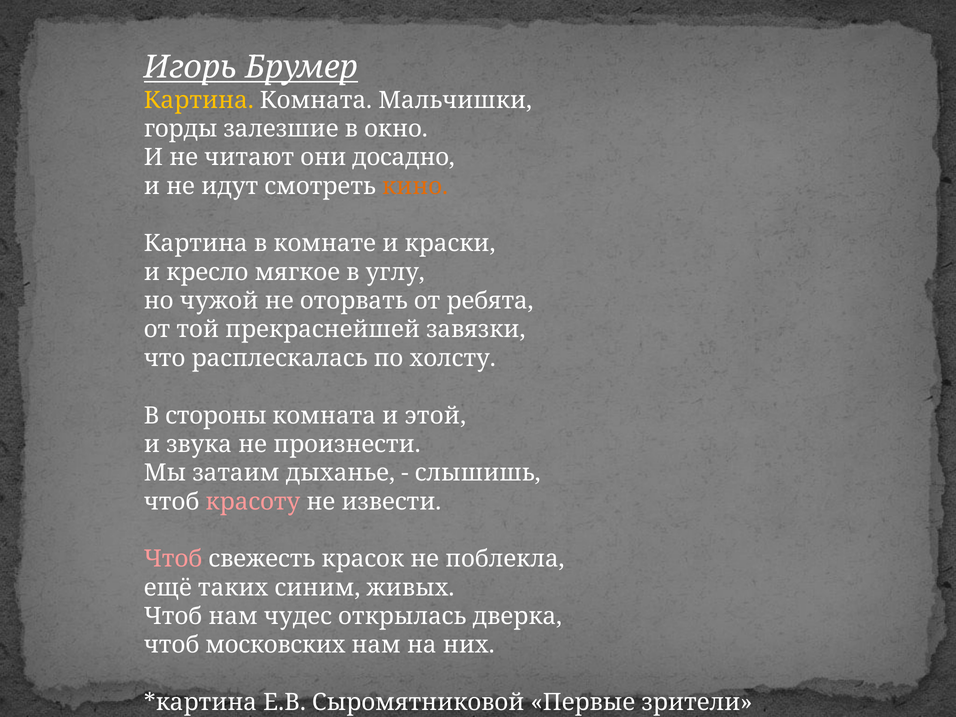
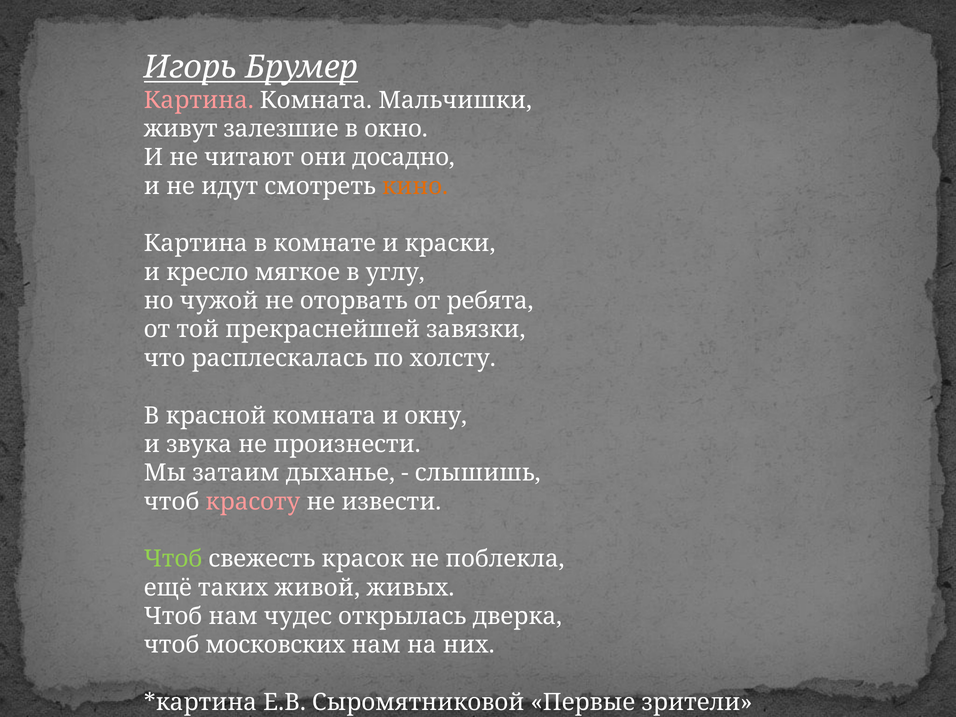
Картина at (199, 100) colour: yellow -> pink
горды: горды -> живут
стороны: стороны -> красной
этой: этой -> окну
Чтоб at (173, 559) colour: pink -> light green
синим: синим -> живой
